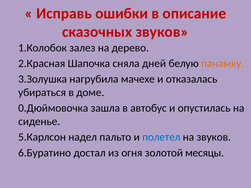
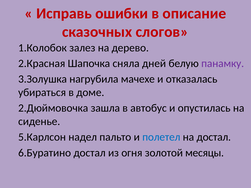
сказочных звуков: звуков -> слогов
панамку colour: orange -> purple
0.Дюймовочка: 0.Дюймовочка -> 2.Дюймовочка
на звуков: звуков -> достал
